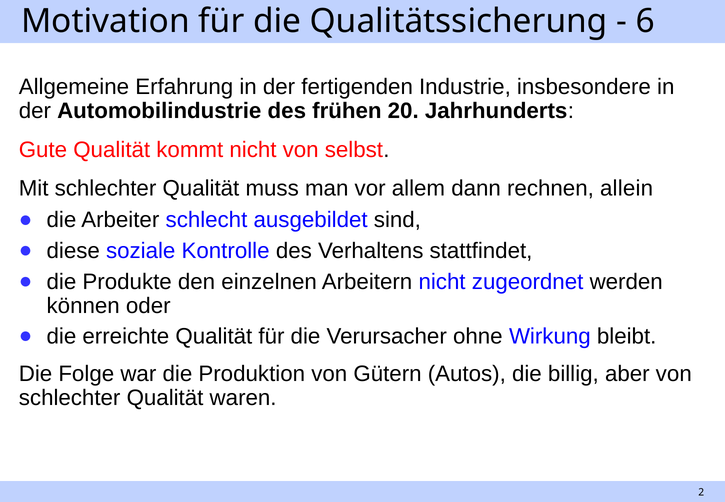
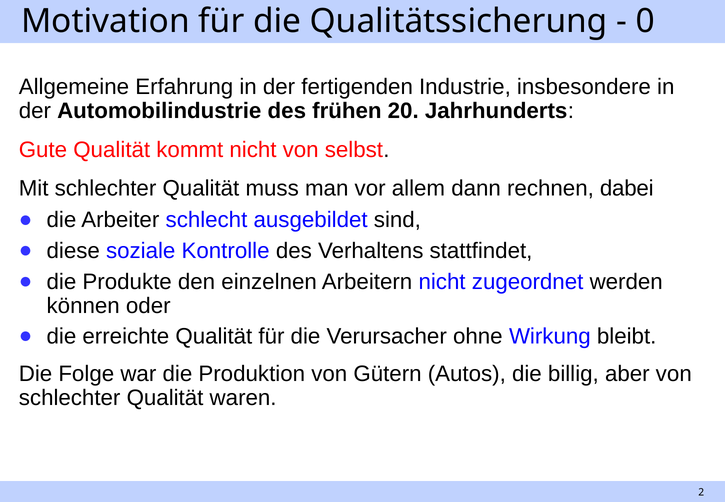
6: 6 -> 0
allein: allein -> dabei
